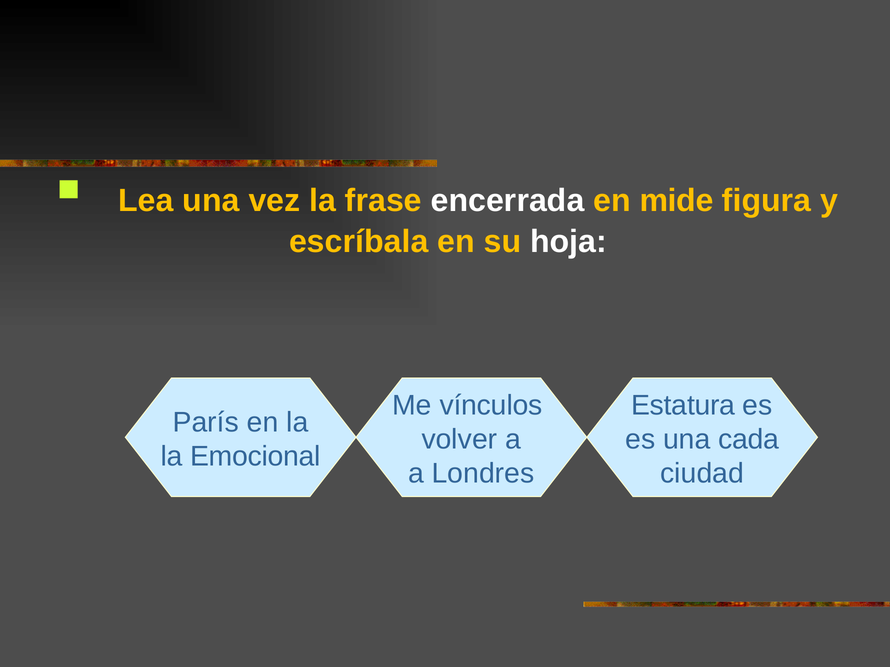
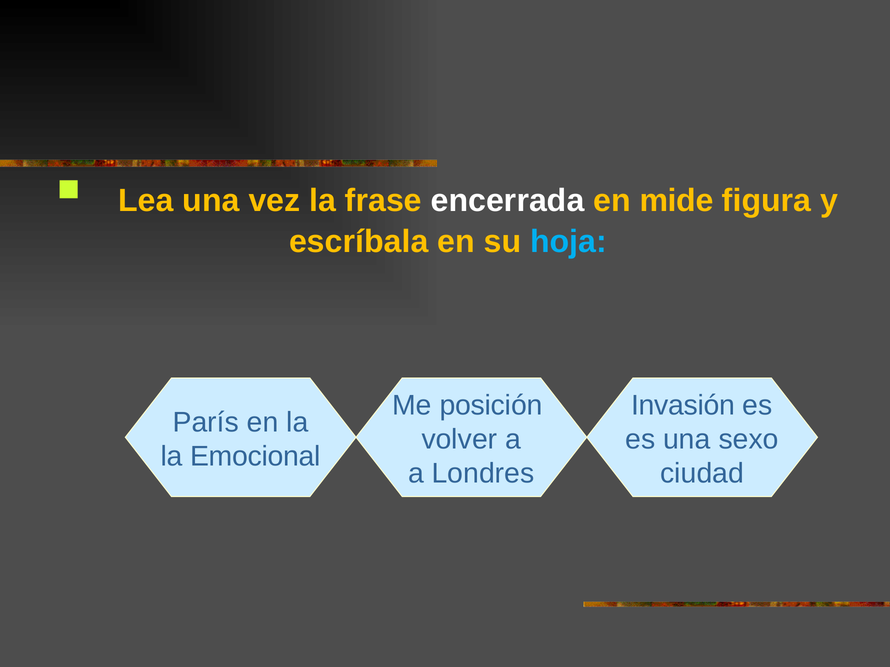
hoja colour: white -> light blue
vínculos: vínculos -> posición
Estatura: Estatura -> Invasión
cada: cada -> sexo
